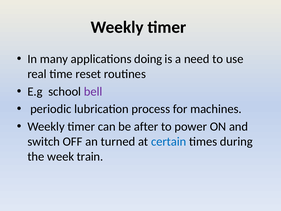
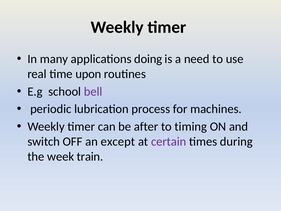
reset: reset -> upon
power: power -> timing
turned: turned -> except
certain colour: blue -> purple
